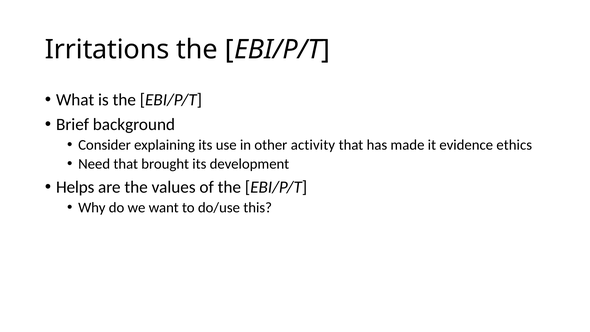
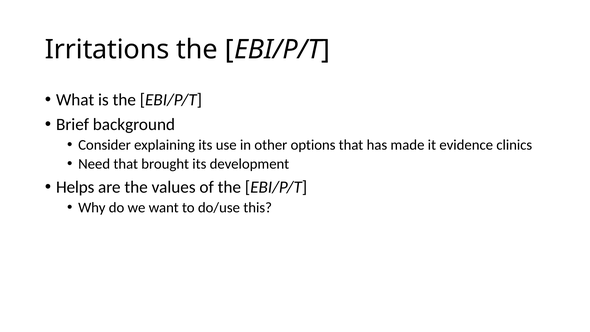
activity: activity -> options
ethics: ethics -> clinics
